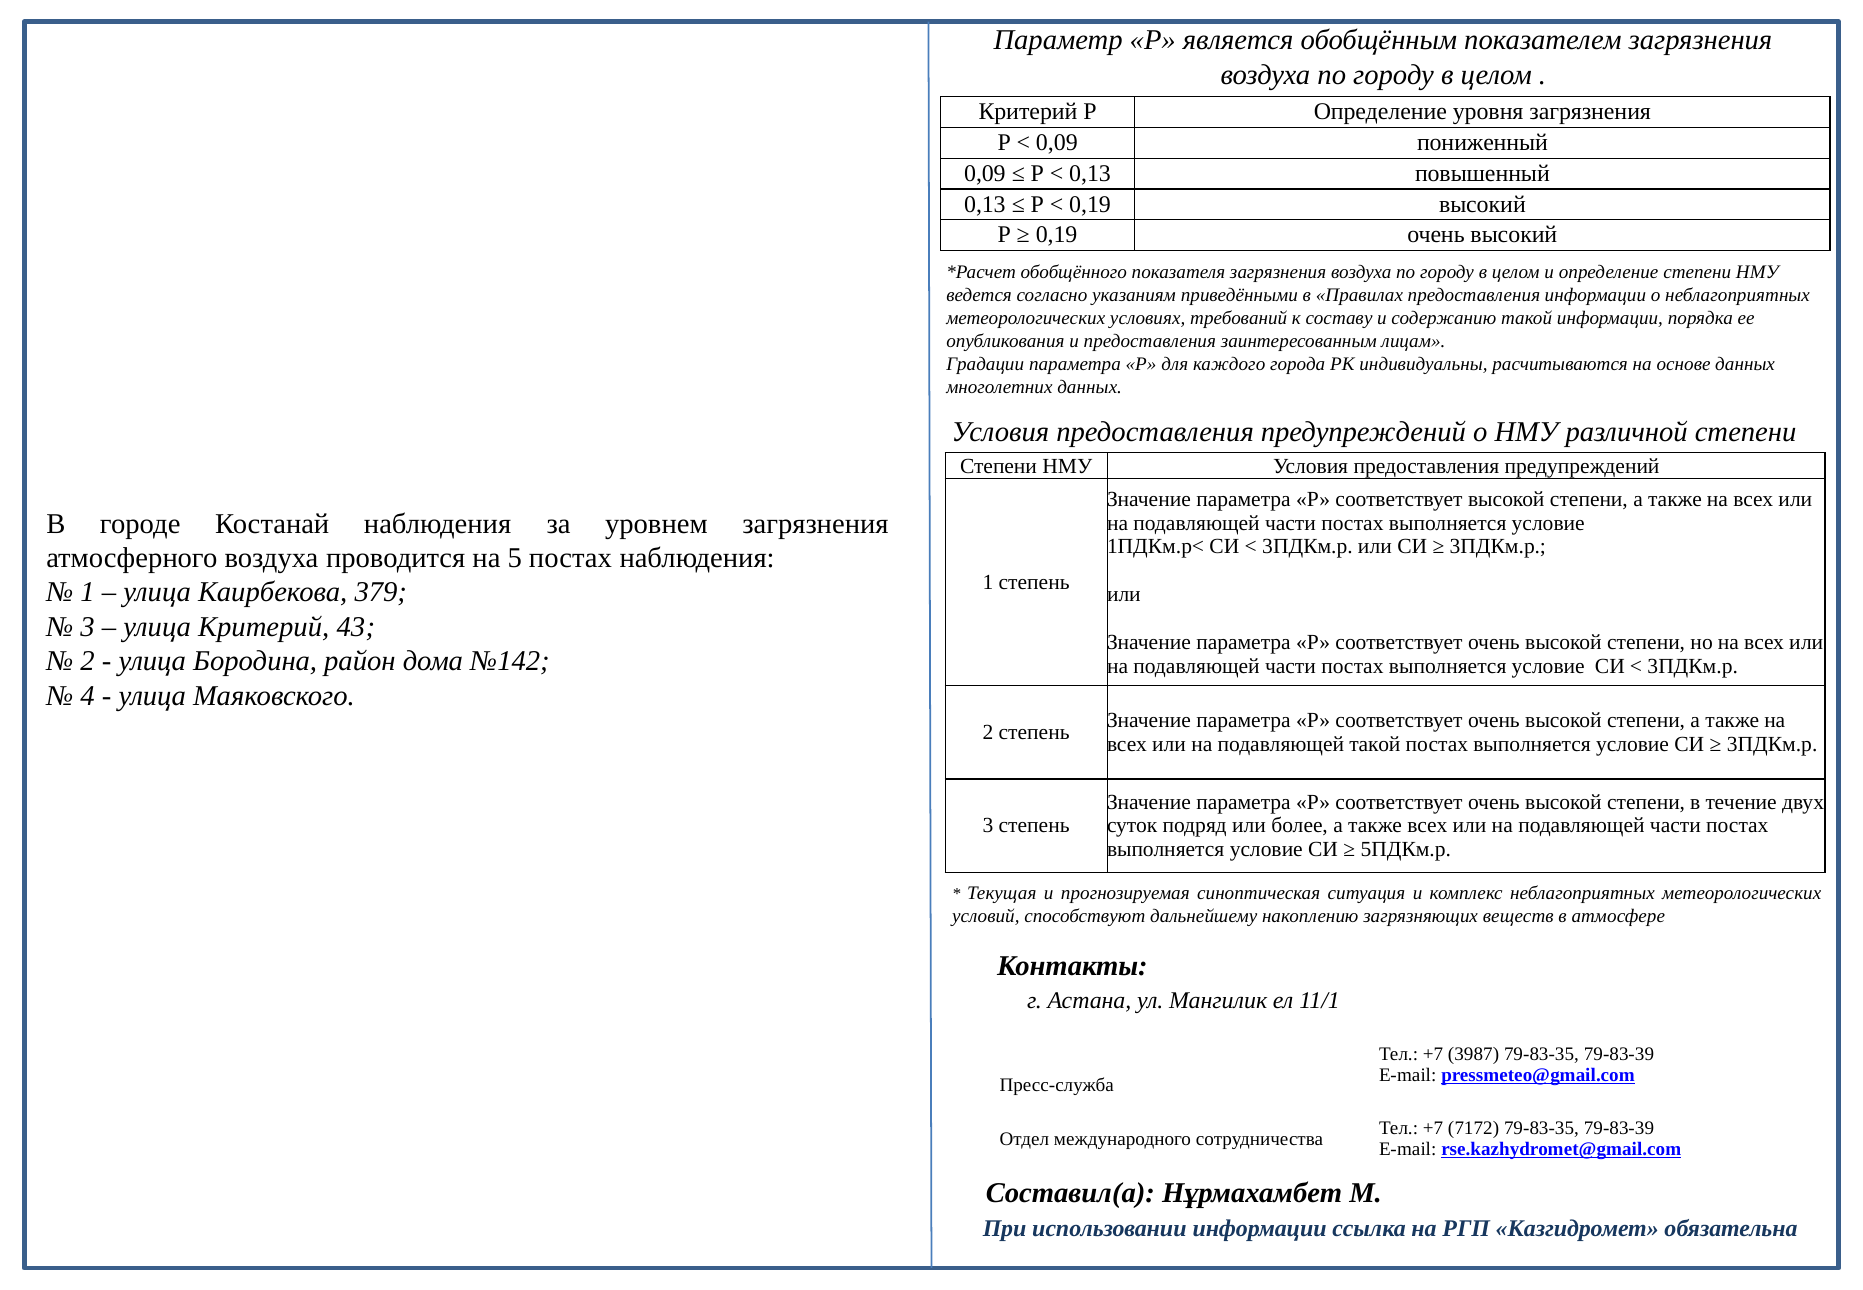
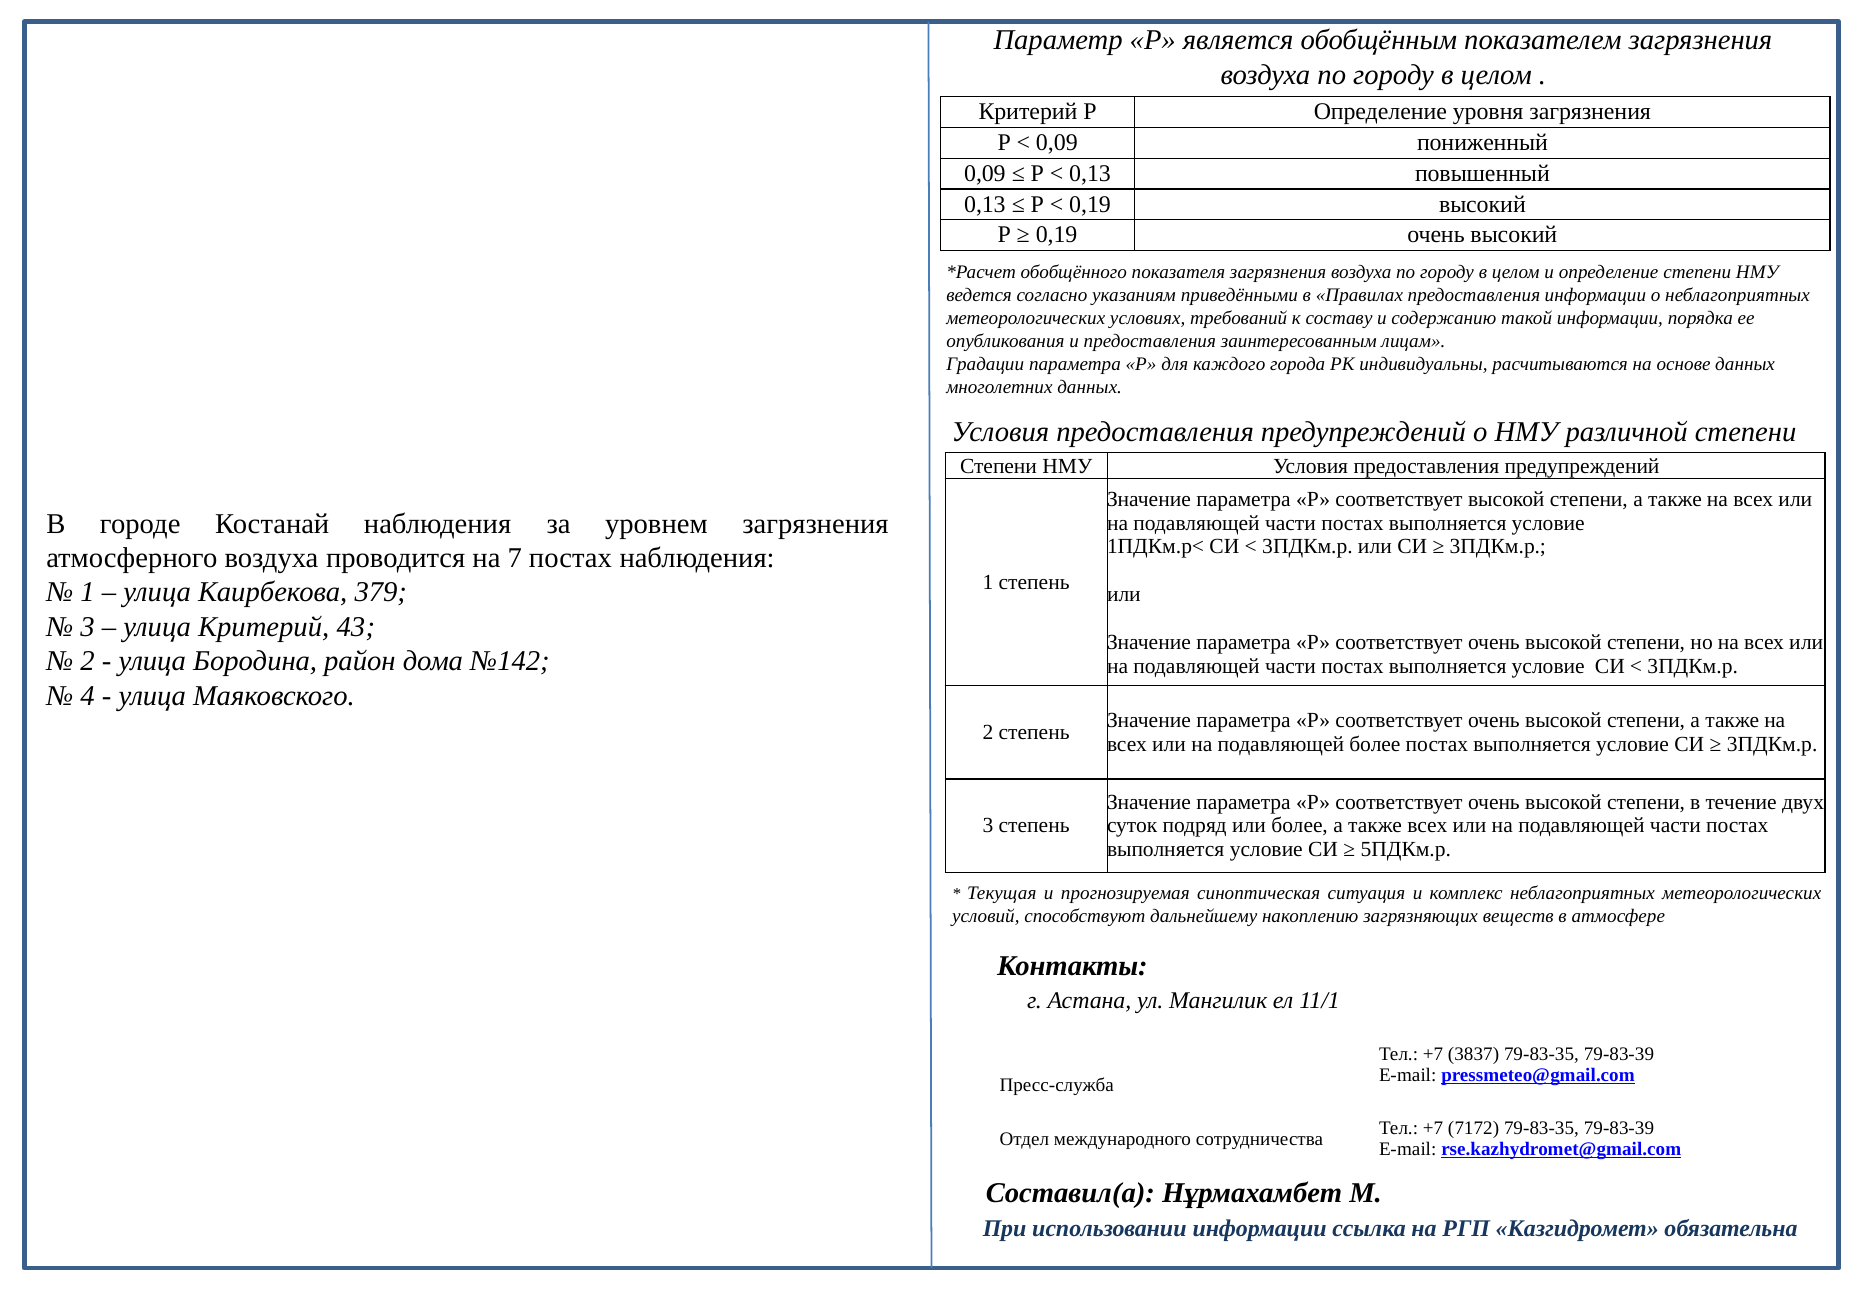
5: 5 -> 7
подавляющей такой: такой -> более
3987: 3987 -> 3837
